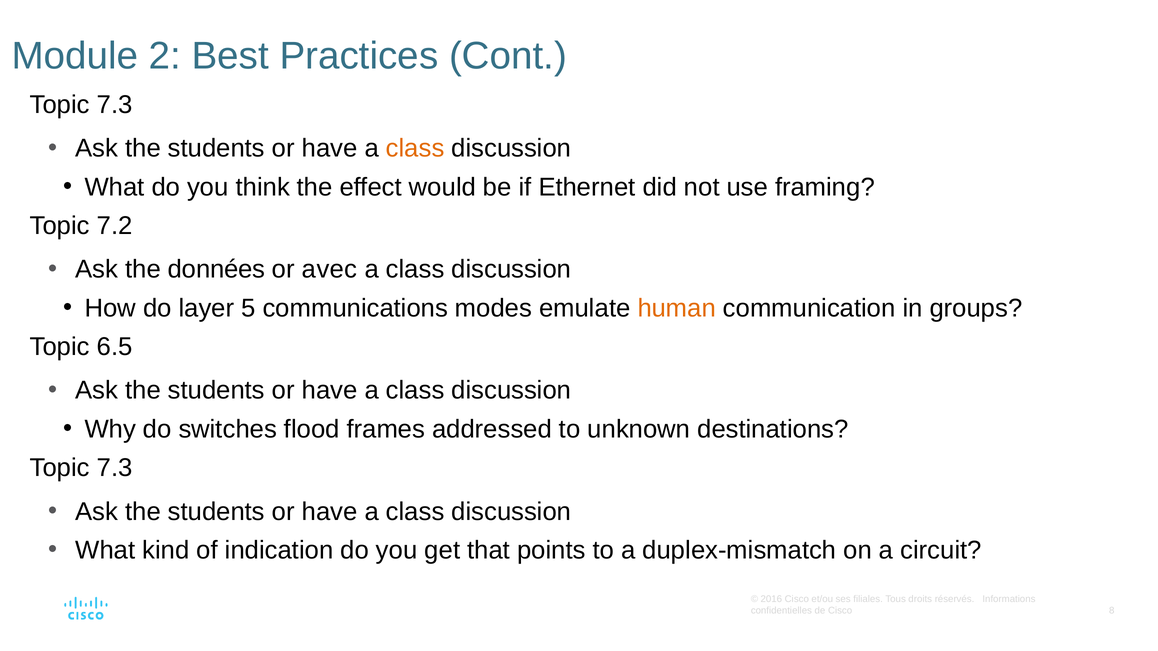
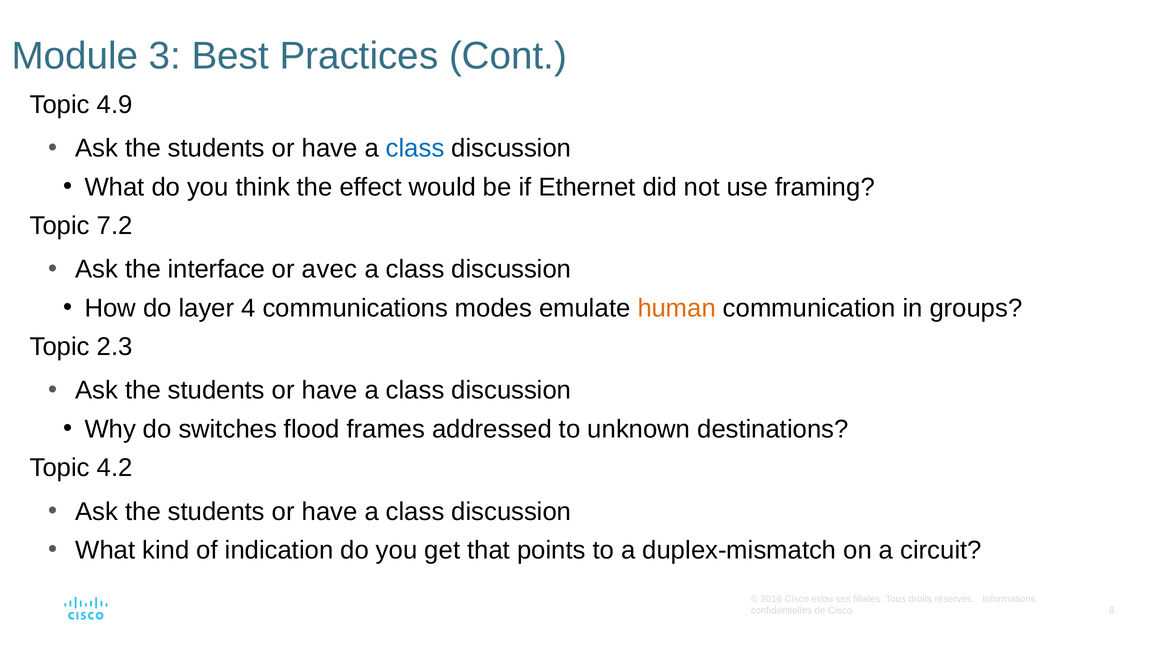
2: 2 -> 3
7.3 at (115, 105): 7.3 -> 4.9
class at (415, 149) colour: orange -> blue
données: données -> interface
5: 5 -> 4
6.5: 6.5 -> 2.3
7.3 at (115, 468): 7.3 -> 4.2
